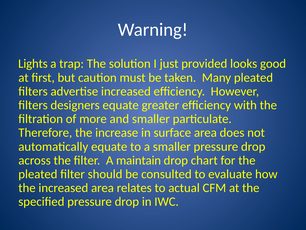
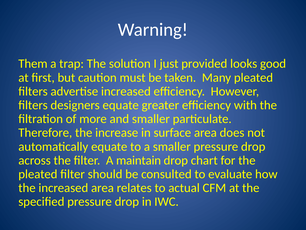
Lights: Lights -> Them
